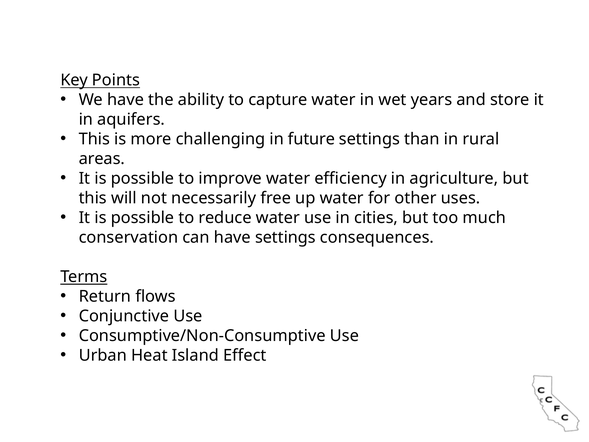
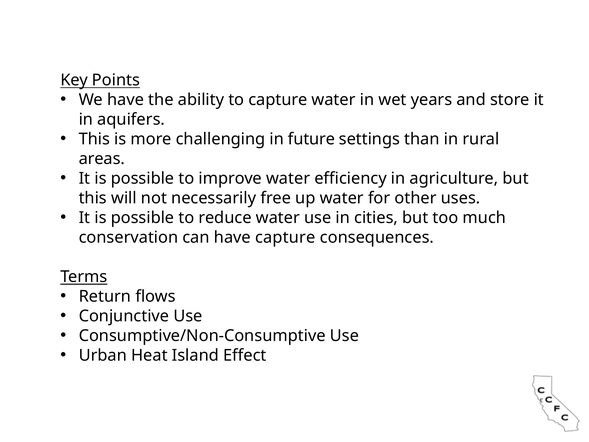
have settings: settings -> capture
